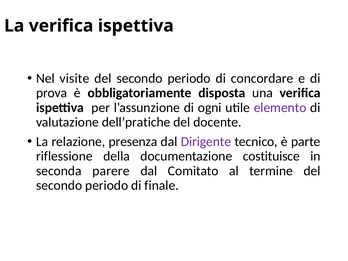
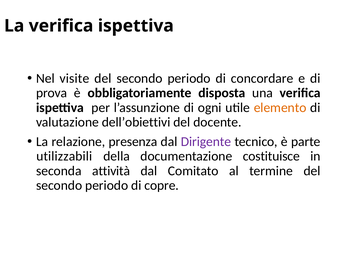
elemento colour: purple -> orange
dell’pratiche: dell’pratiche -> dell’obiettivi
riflessione: riflessione -> utilizzabili
parere: parere -> attività
finale: finale -> copre
